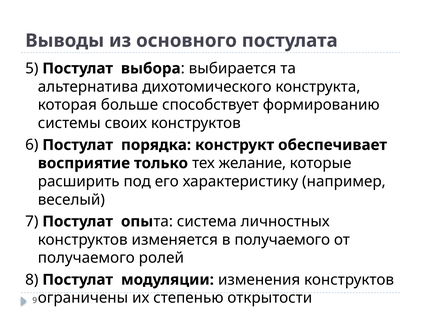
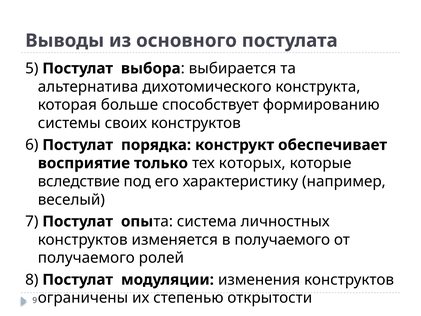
желание: желание -> которых
расширить: расширить -> вследствие
